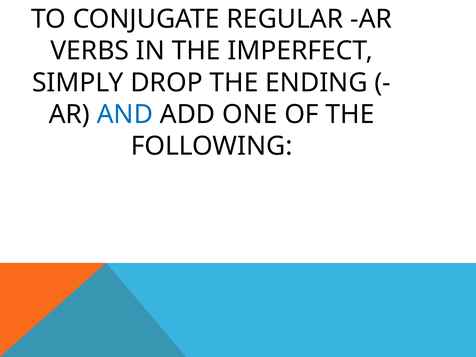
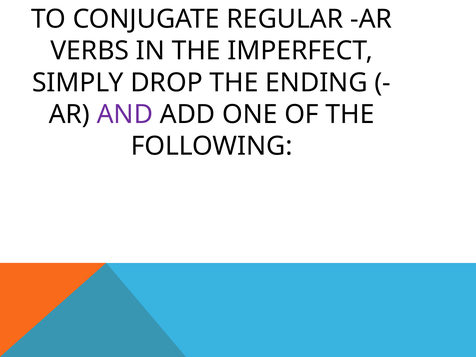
AND colour: blue -> purple
